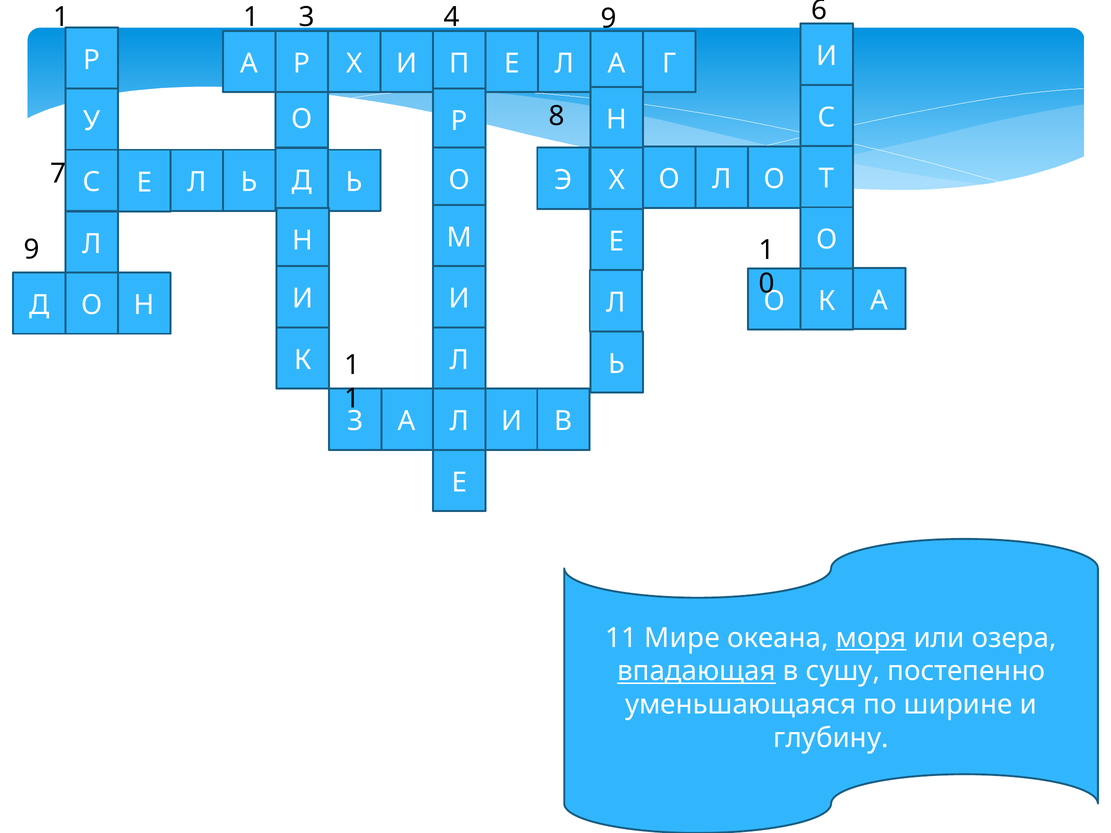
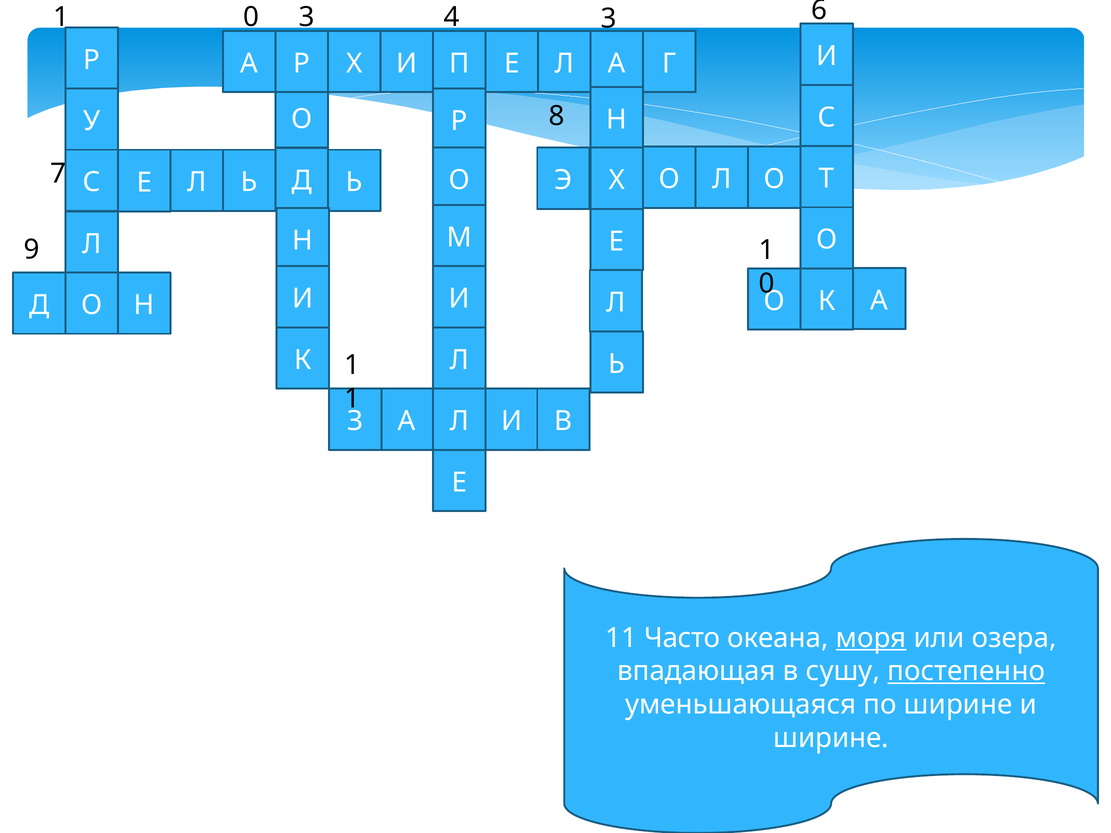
1 at (251, 17): 1 -> 0
4 9: 9 -> 3
Мире: Мире -> Часто
впадающая underline: present -> none
постепенно underline: none -> present
глубину at (831, 738): глубину -> ширине
